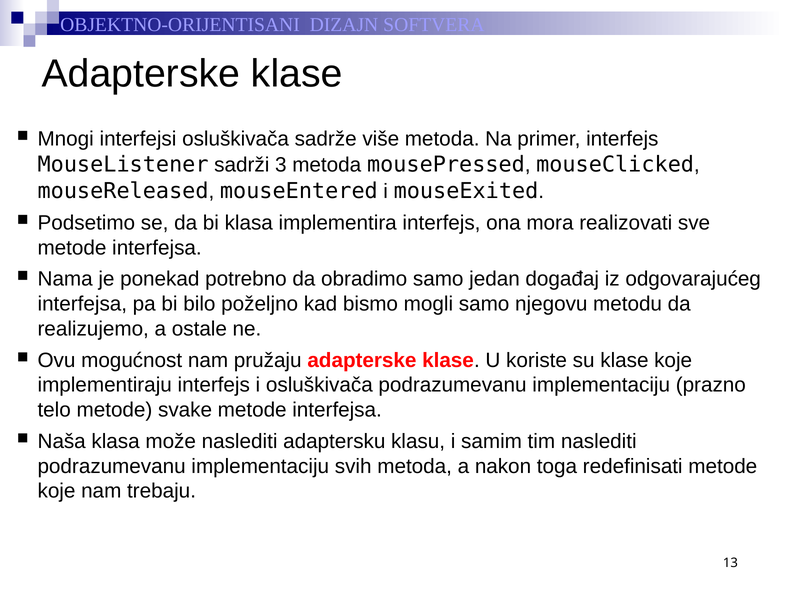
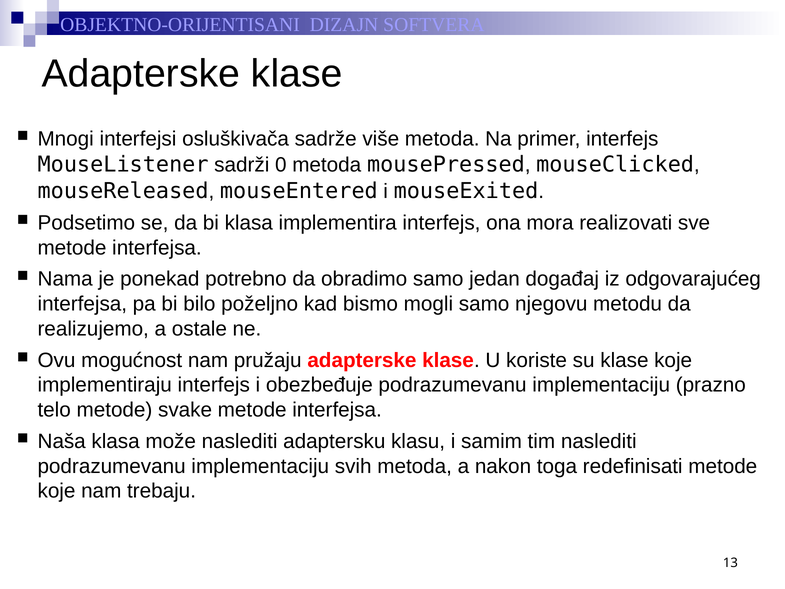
3: 3 -> 0
i osluškivača: osluškivača -> obezbeđuje
